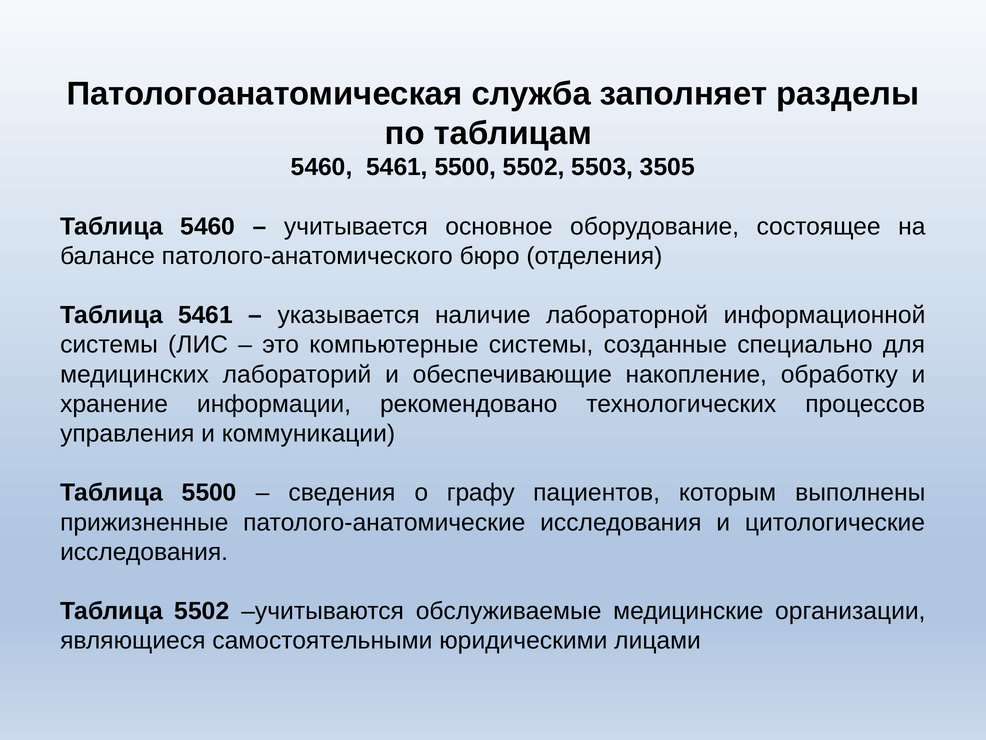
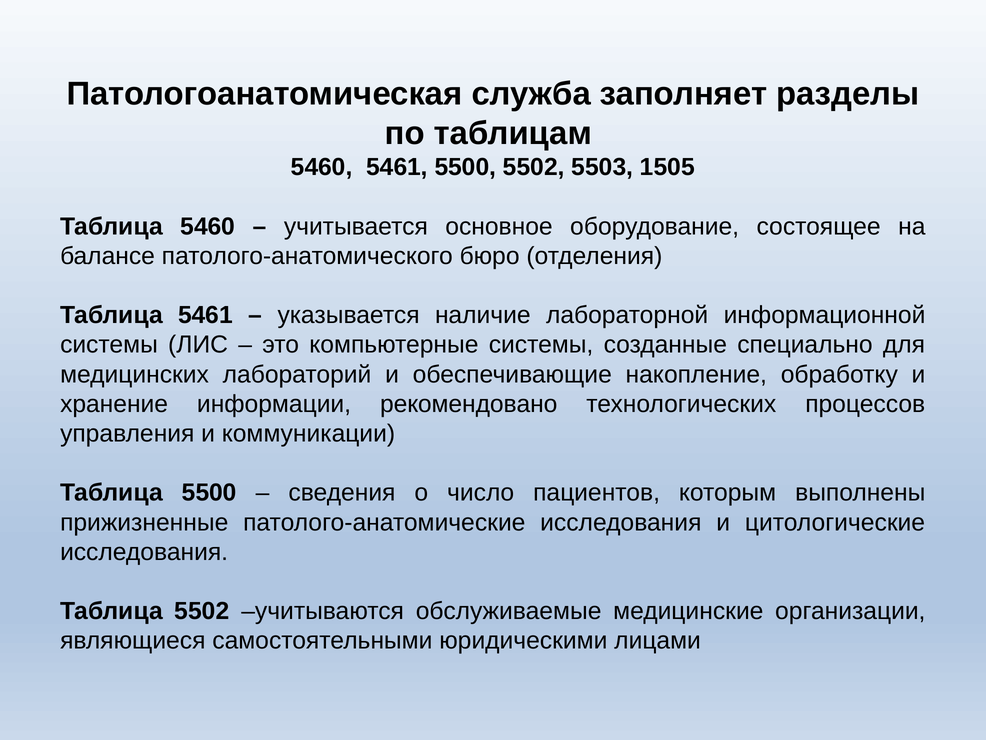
3505: 3505 -> 1505
графу: графу -> число
